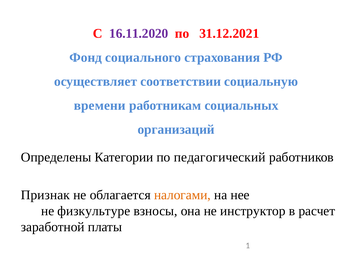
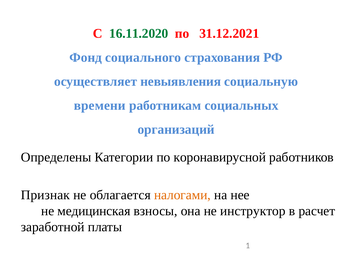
16.11.2020 colour: purple -> green
соответствии: соответствии -> невыявления
педагогический: педагогический -> коронавирусной
физкультуре: физкультуре -> медицинская
